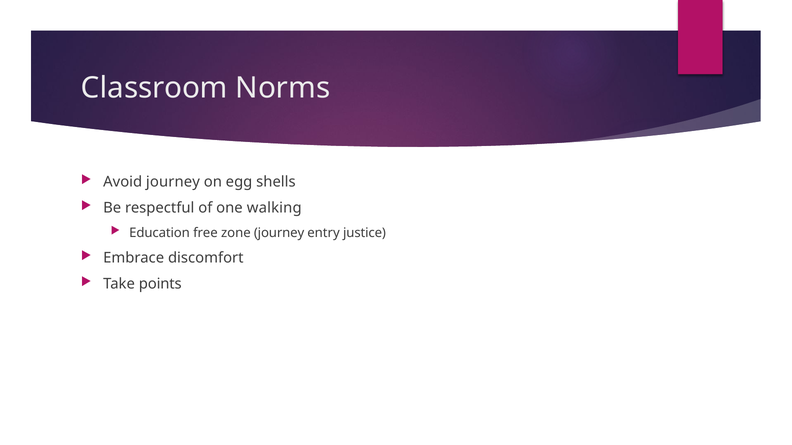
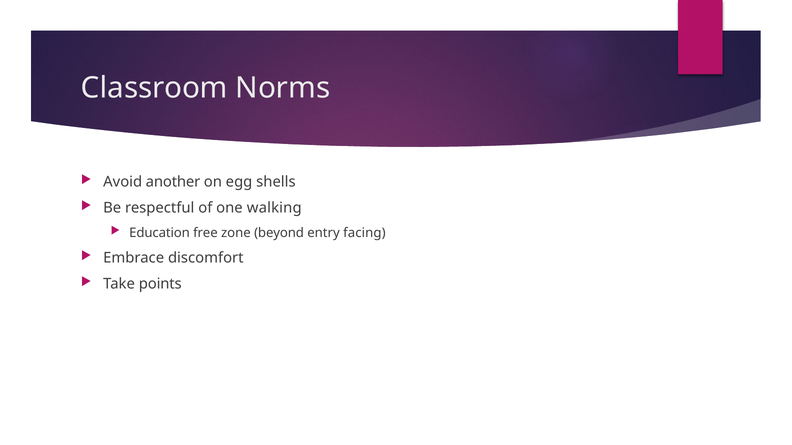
Avoid journey: journey -> another
zone journey: journey -> beyond
justice: justice -> facing
